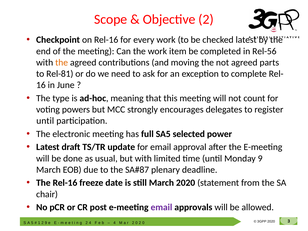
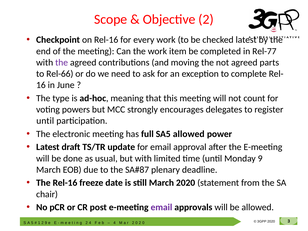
Rel-56: Rel-56 -> Rel-77
the at (62, 62) colour: orange -> purple
Rel-81: Rel-81 -> Rel-66
SA5 selected: selected -> allowed
